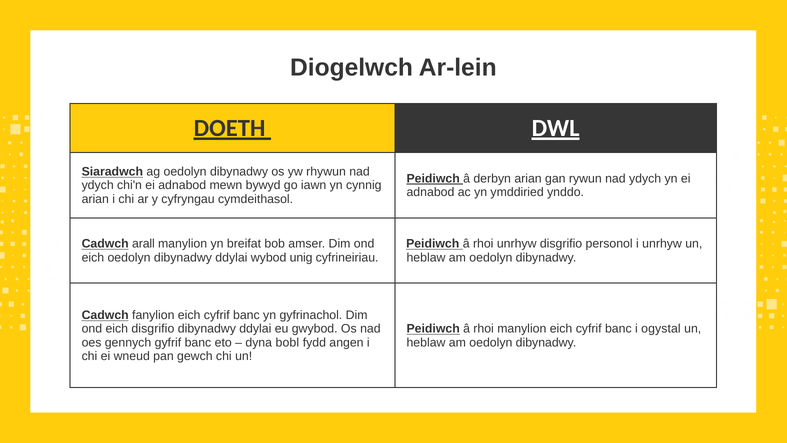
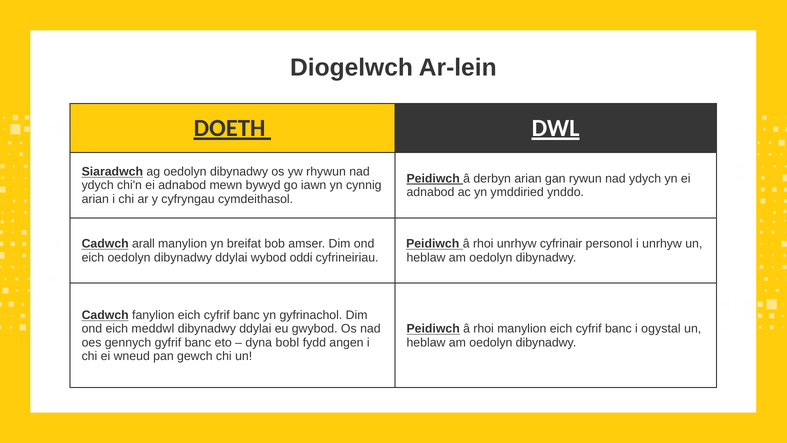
unrhyw disgrifio: disgrifio -> cyfrinair
unig: unig -> oddi
eich disgrifio: disgrifio -> meddwl
